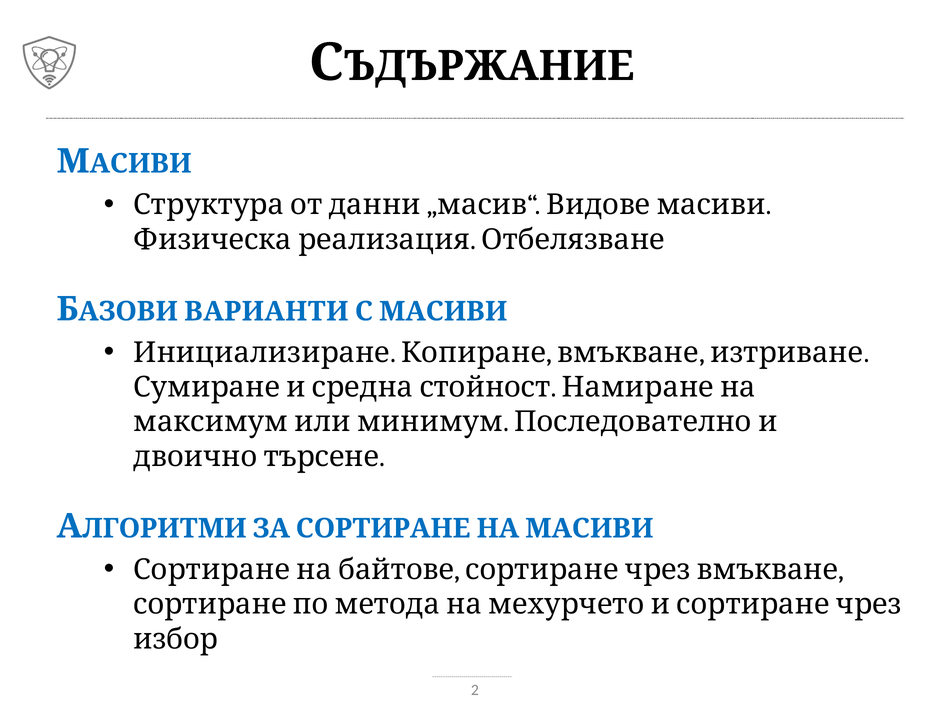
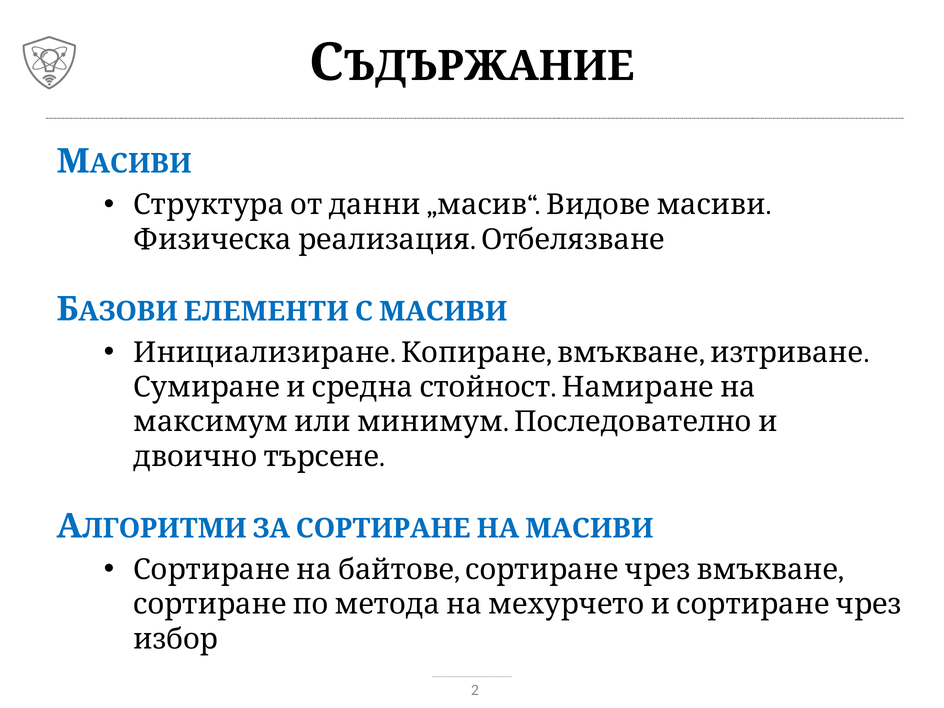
ВАРИАНТИ: ВАРИАНТИ -> ЕЛЕМЕНТИ
